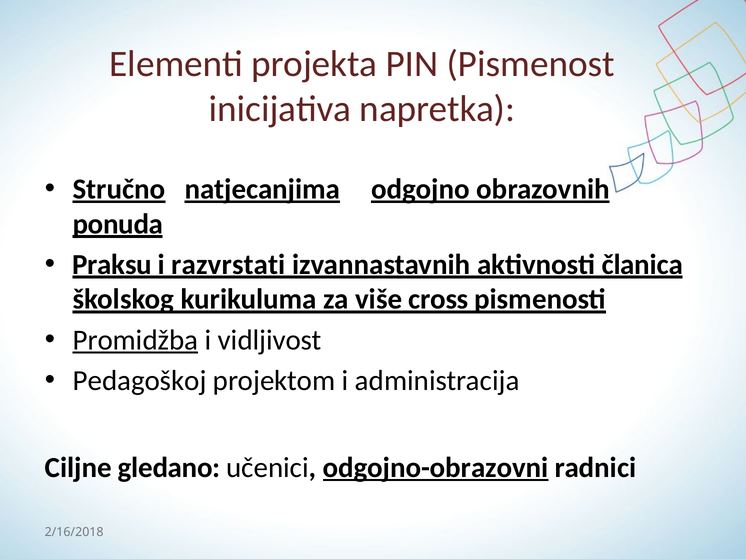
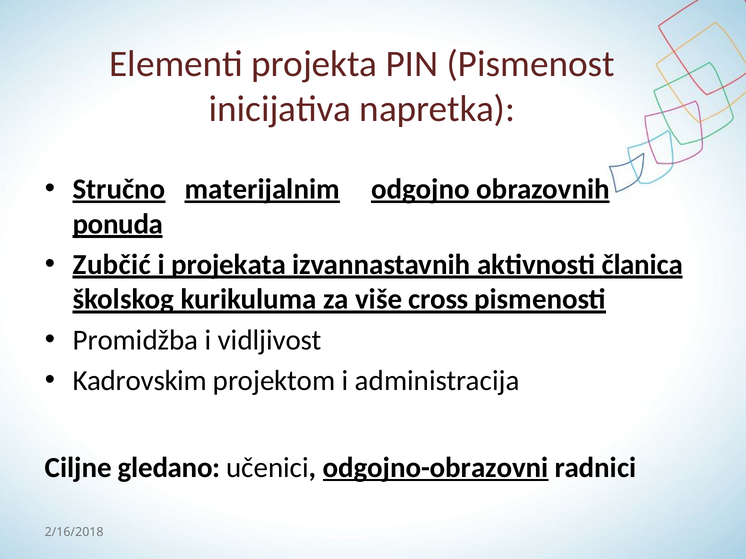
natjecanjima: natjecanjima -> materijalnim
Praksu: Praksu -> Zubčić
razvrstati: razvrstati -> projekata
Promidžba underline: present -> none
Pedagoškoj: Pedagoškoj -> Kadrovskim
